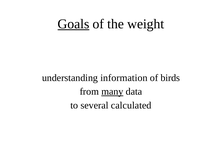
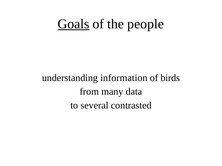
weight: weight -> people
many underline: present -> none
calculated: calculated -> contrasted
